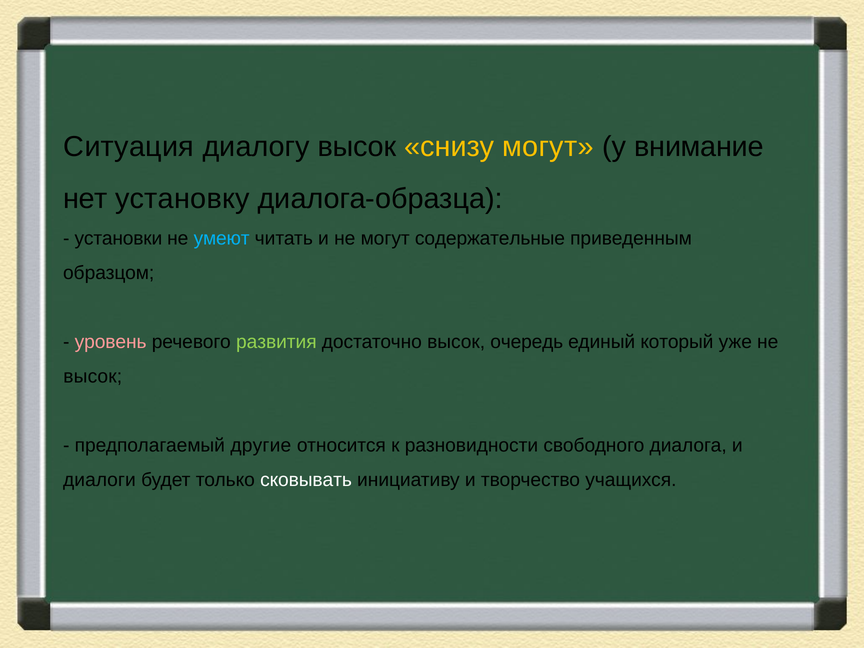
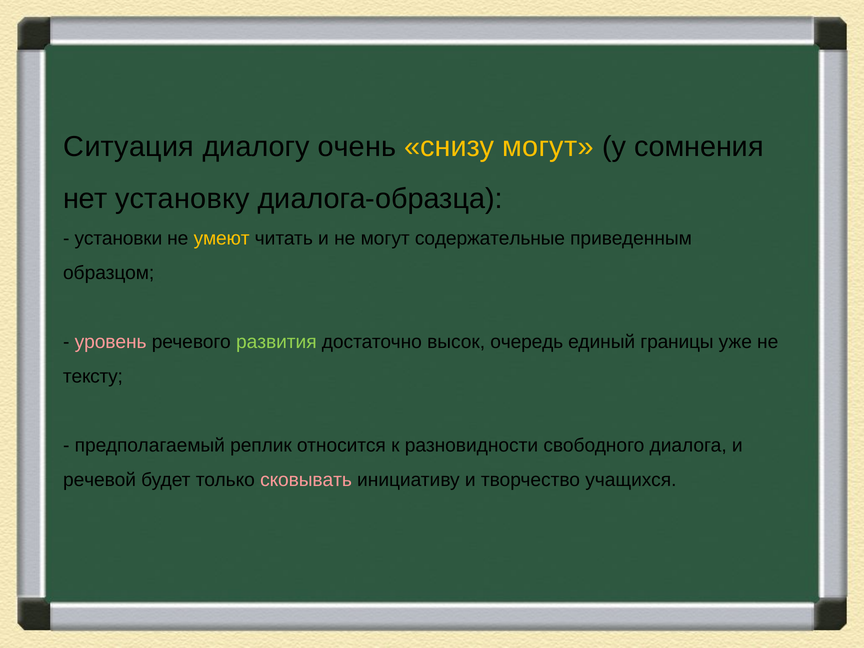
диалогу высок: высок -> очень
внимание: внимание -> сомнения
умеют colour: light blue -> yellow
который: который -> границы
высок at (93, 376): высок -> тексту
другие: другие -> реплик
диалоги: диалоги -> речевой
сковывать colour: white -> pink
